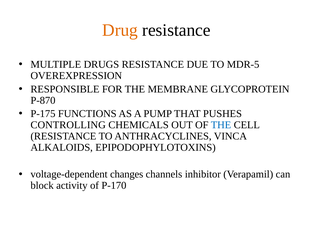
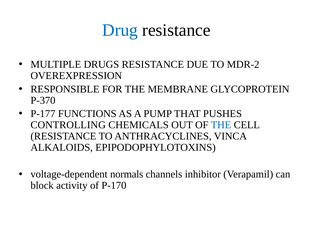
Drug colour: orange -> blue
MDR-5: MDR-5 -> MDR-2
P-870: P-870 -> P-370
P-175: P-175 -> P-177
changes: changes -> normals
